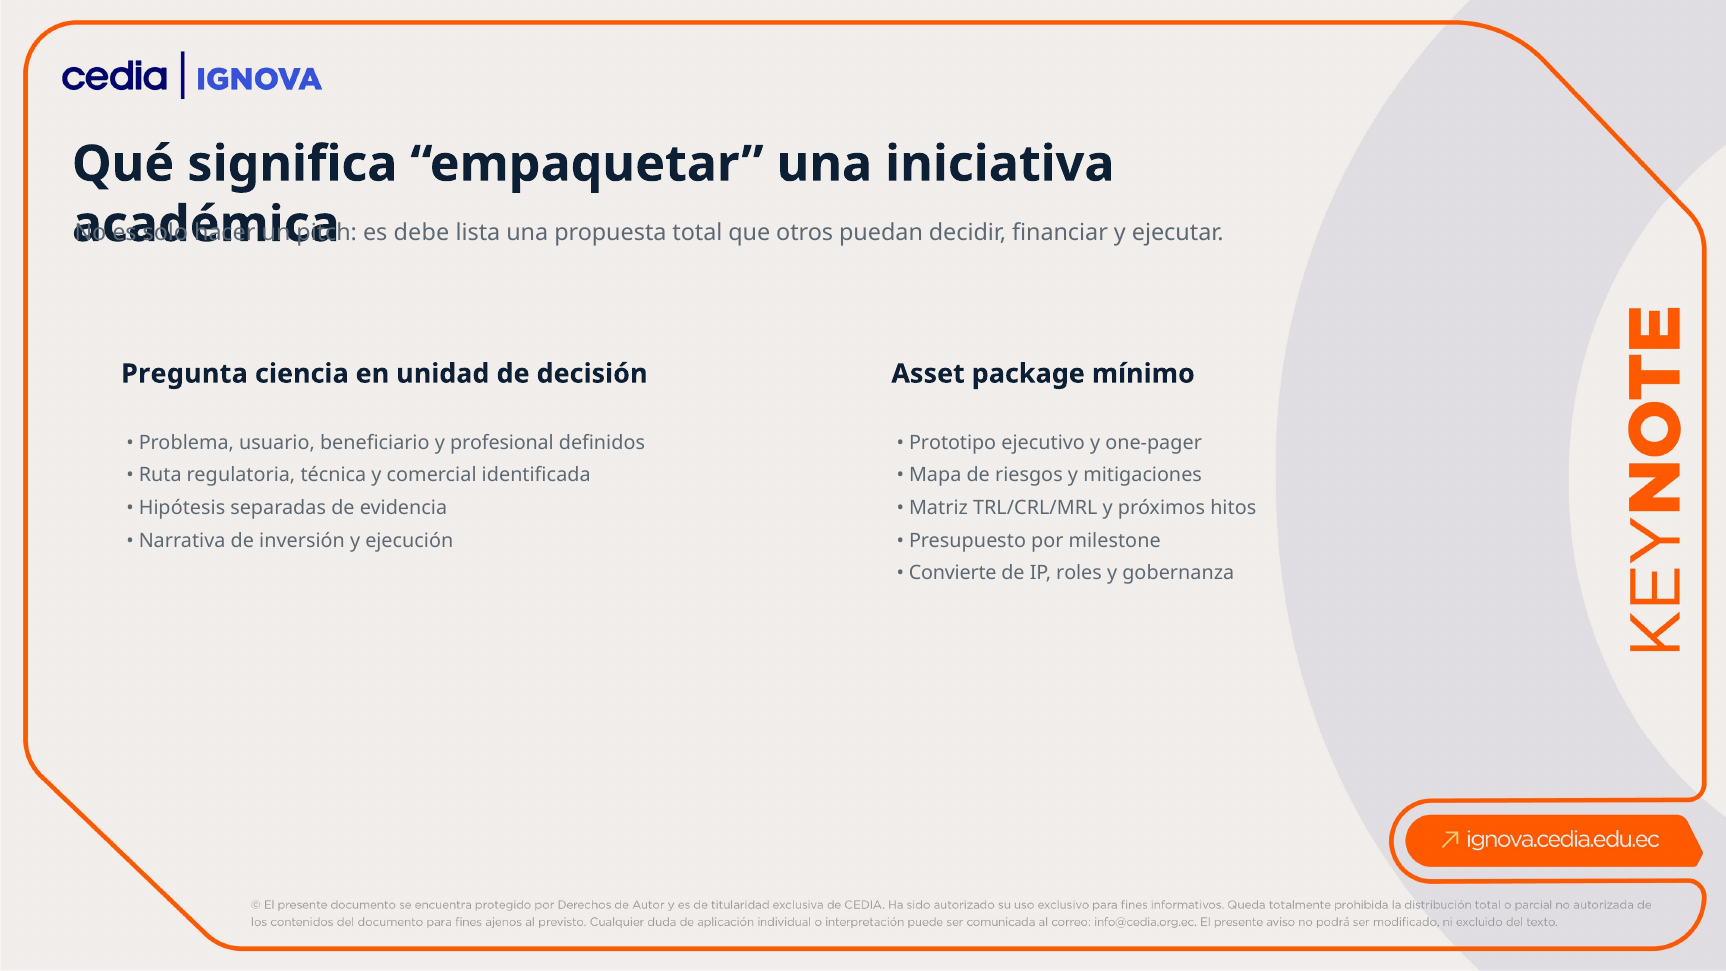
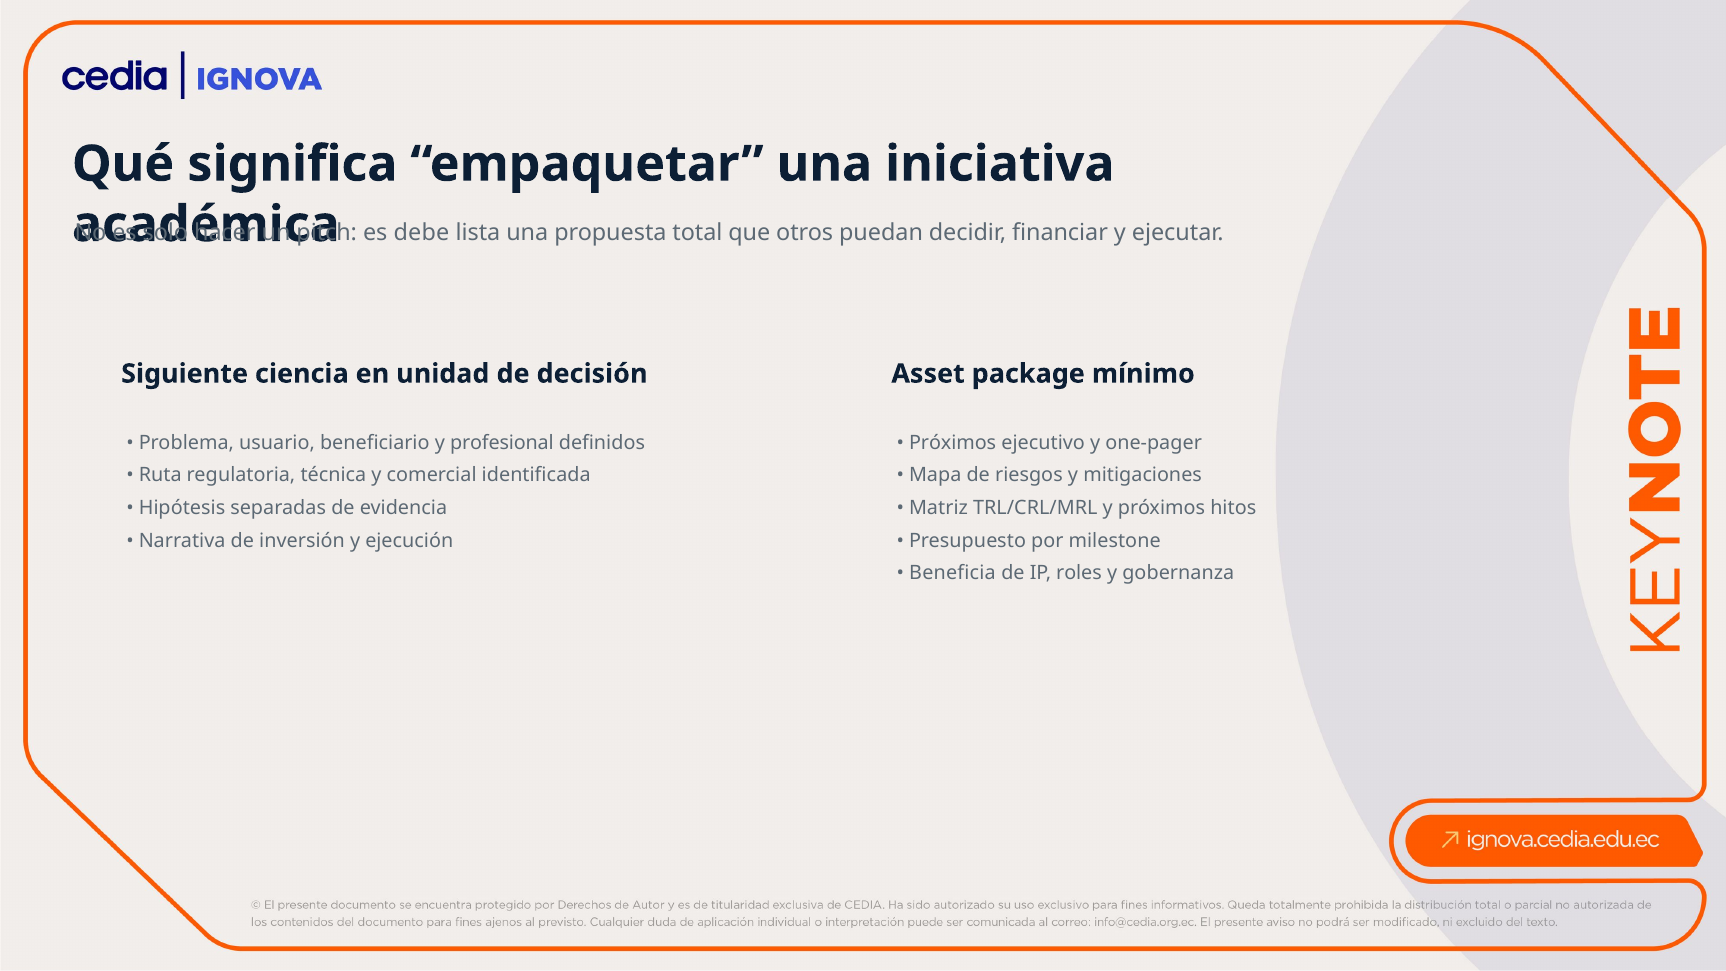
Pregunta: Pregunta -> Siguiente
Prototipo at (953, 443): Prototipo -> Próximos
Convierte: Convierte -> Beneficia
